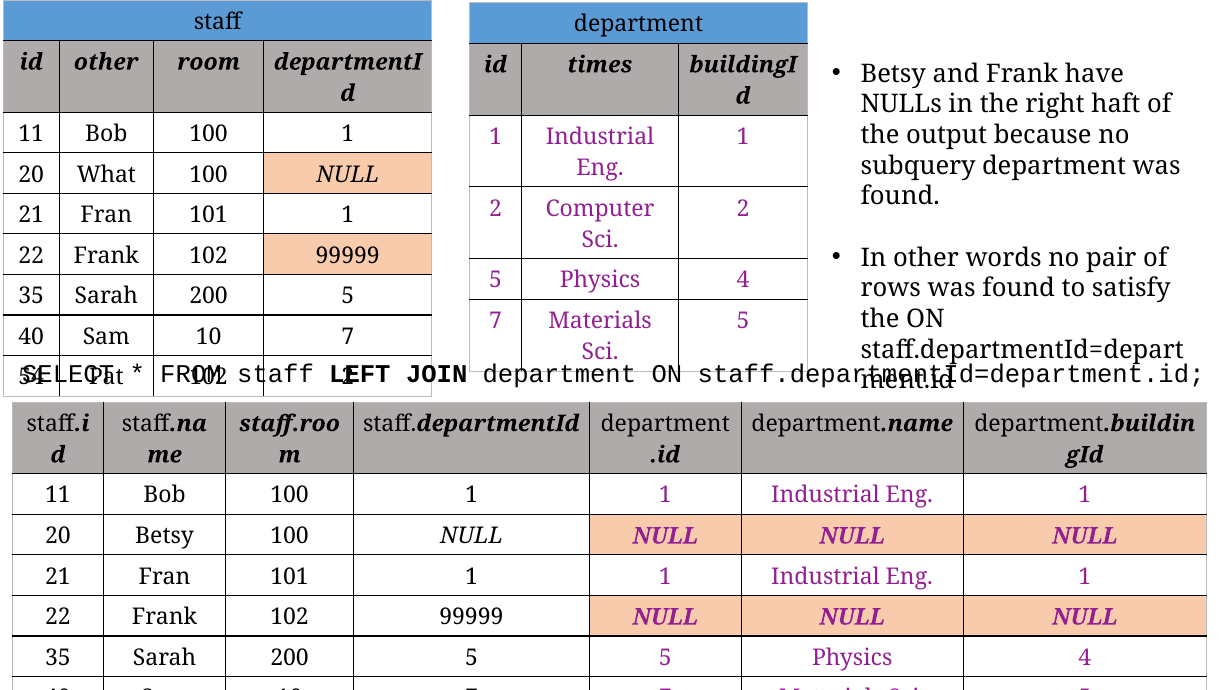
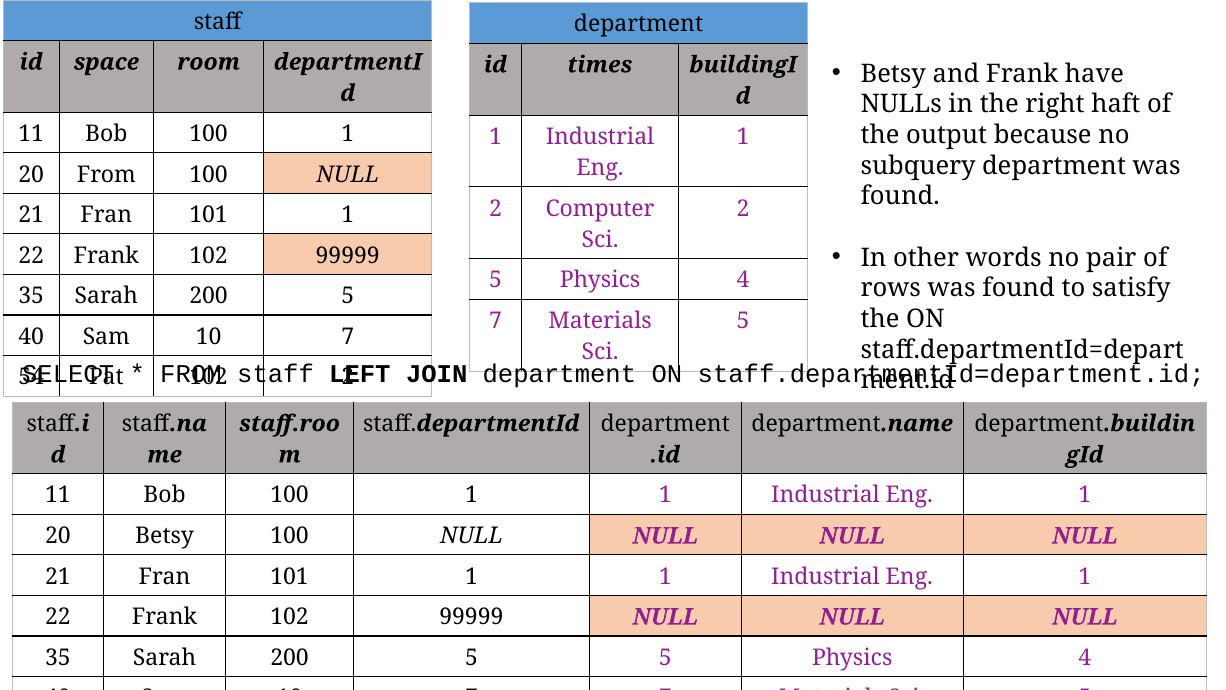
id other: other -> space
20 What: What -> From
